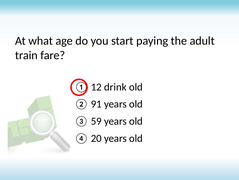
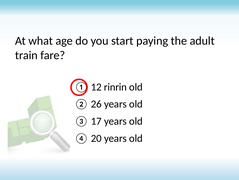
drink: drink -> rinrin
91: 91 -> 26
59: 59 -> 17
